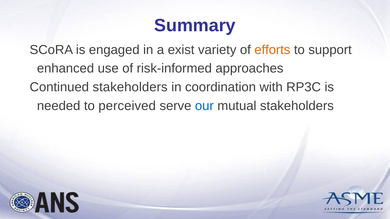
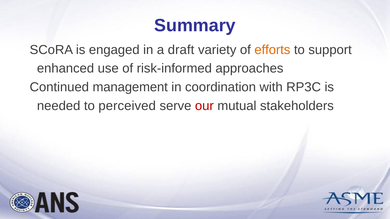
exist: exist -> draft
Continued stakeholders: stakeholders -> management
our colour: blue -> red
